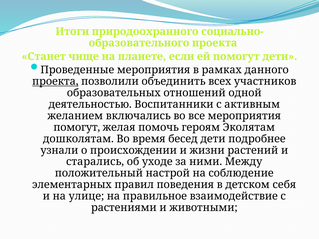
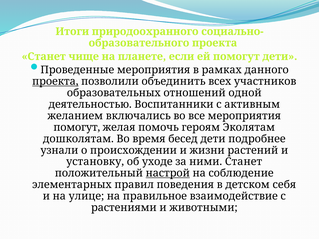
старались: старались -> установку
ними Между: Между -> Станет
настрой underline: none -> present
